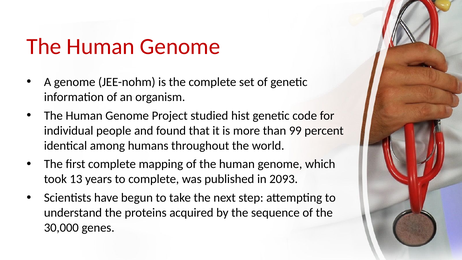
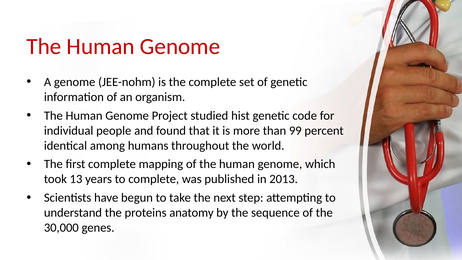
2093: 2093 -> 2013
acquired: acquired -> anatomy
